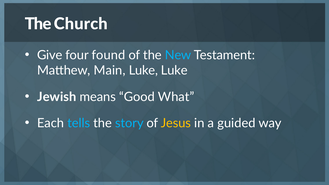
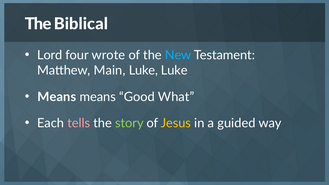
Church: Church -> Biblical
Give: Give -> Lord
found: found -> wrote
Jewish at (57, 97): Jewish -> Means
tells colour: light blue -> pink
story colour: light blue -> light green
